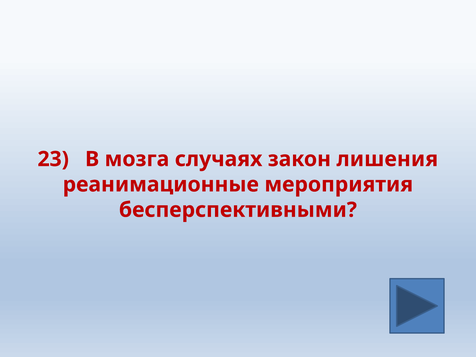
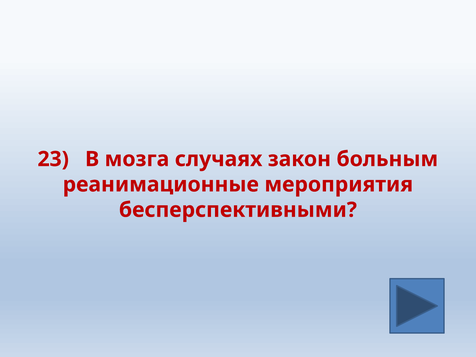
лишения: лишения -> больным
